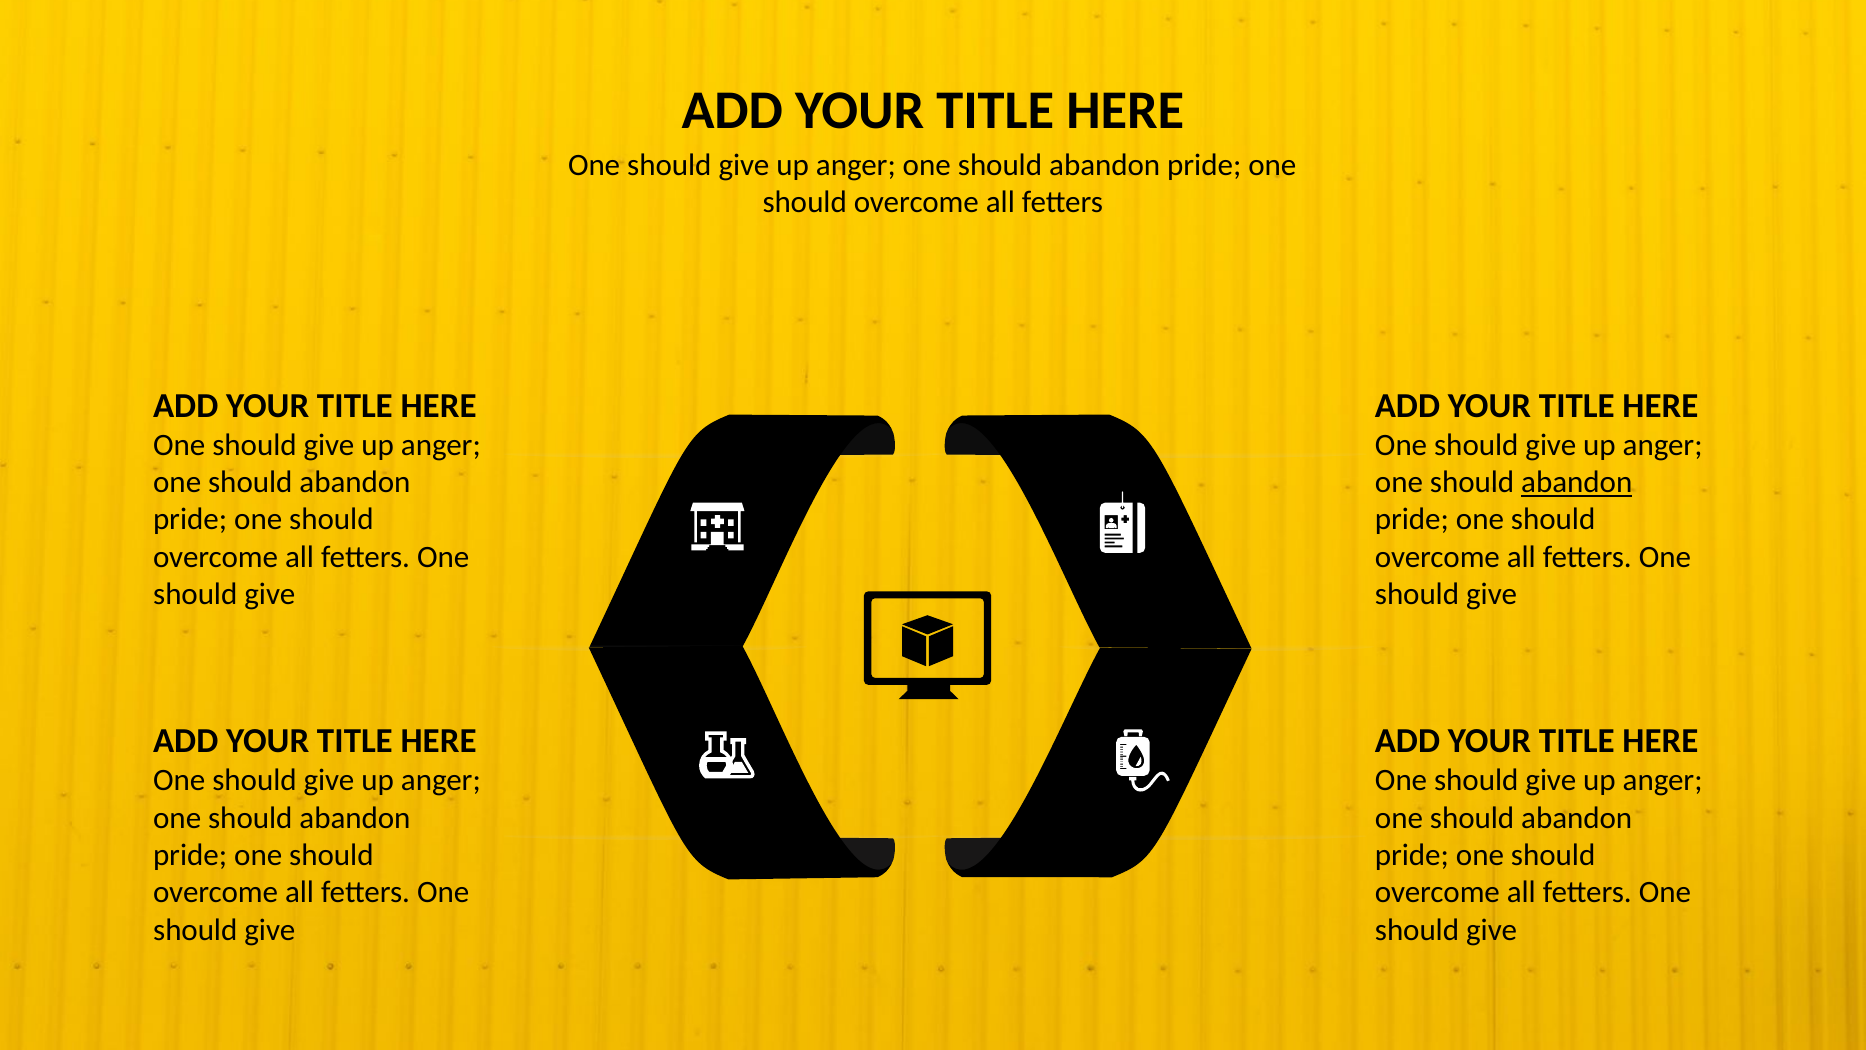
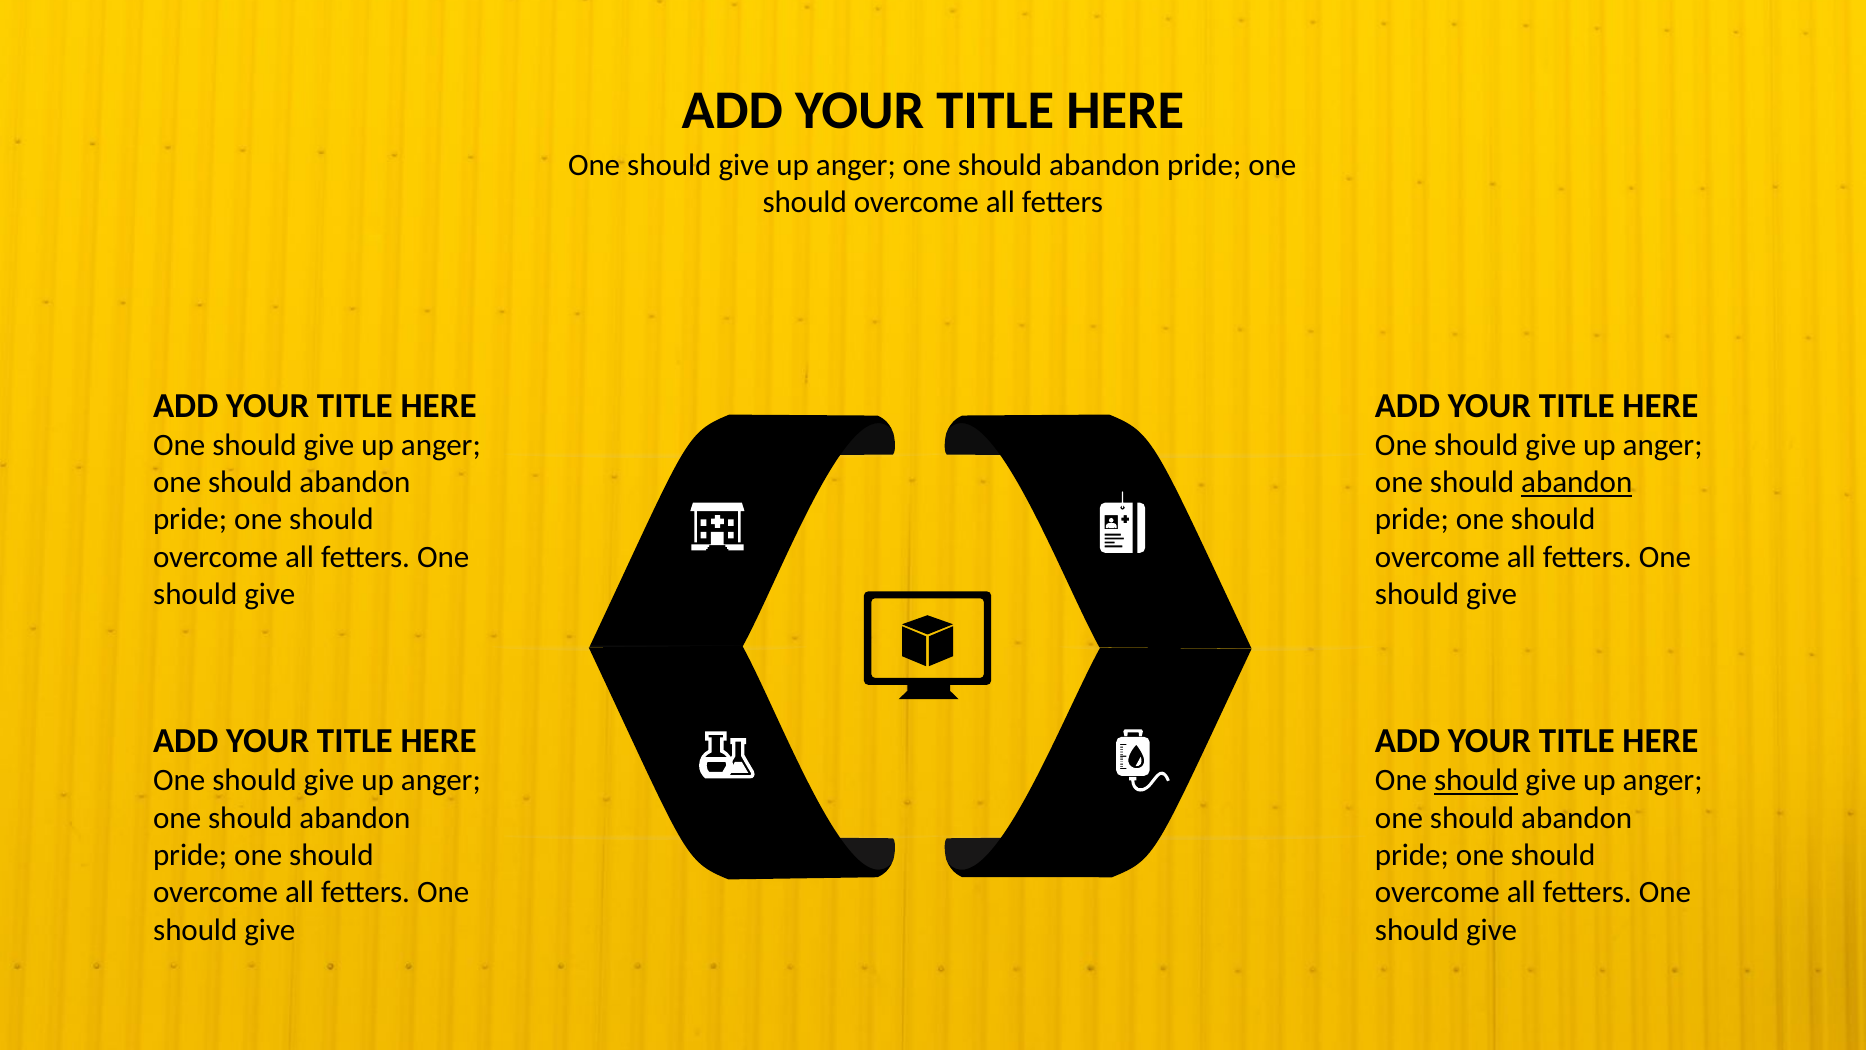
should at (1476, 780) underline: none -> present
